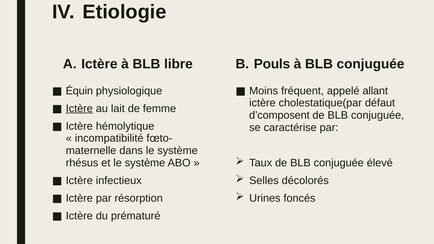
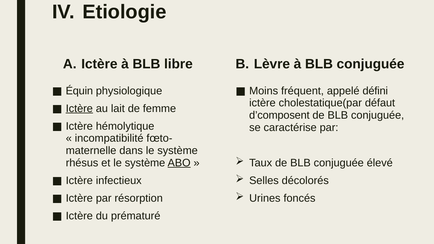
Pouls: Pouls -> Lèvre
allant: allant -> défini
ABO underline: none -> present
